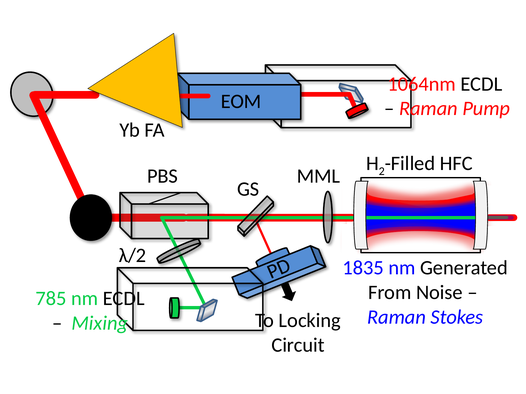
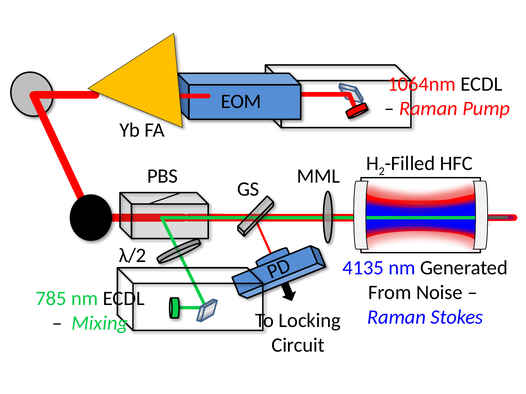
1835: 1835 -> 4135
